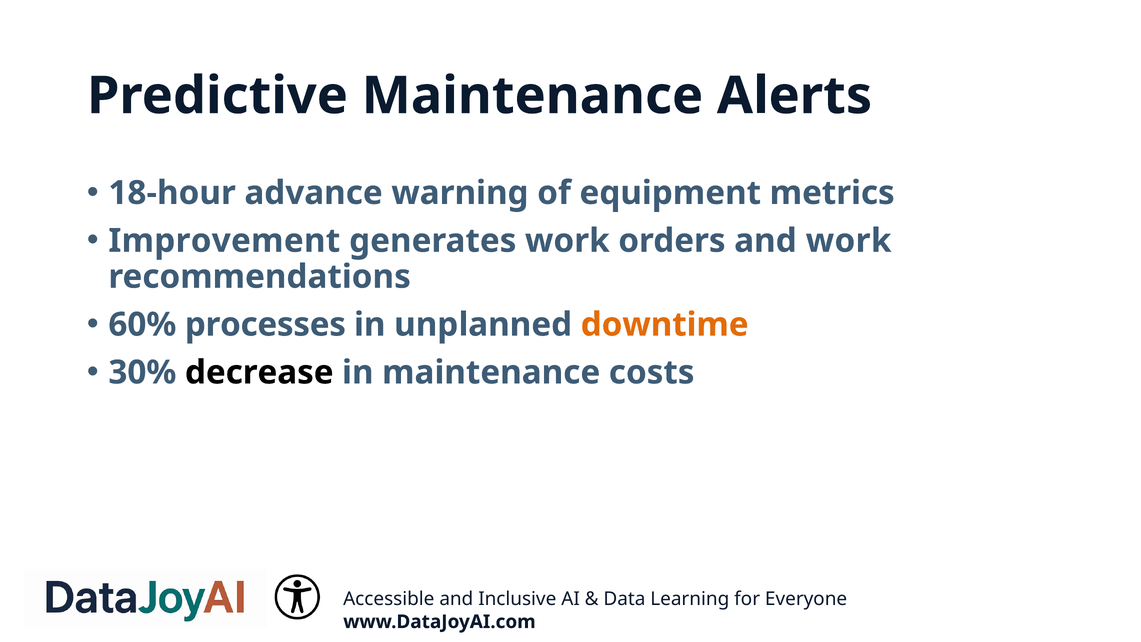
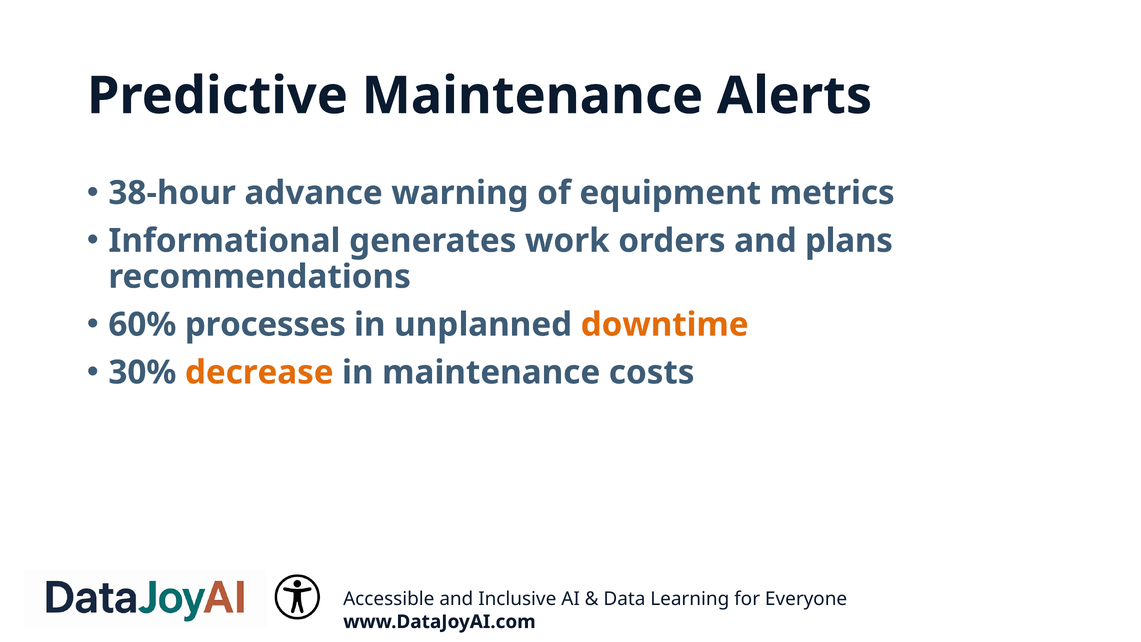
18-hour: 18-hour -> 38-hour
Improvement: Improvement -> Informational
and work: work -> plans
decrease colour: black -> orange
